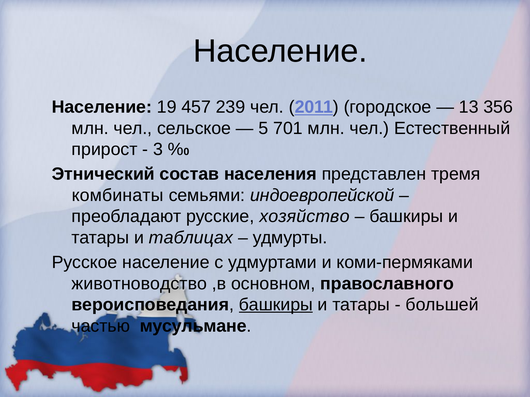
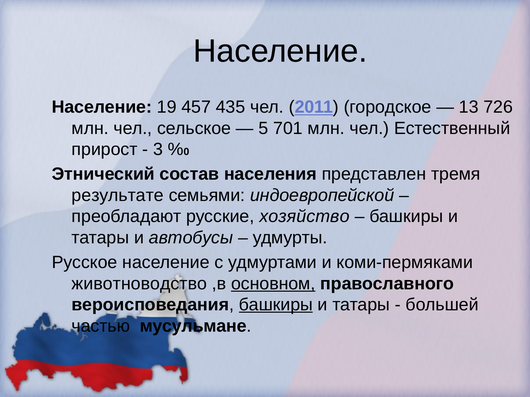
239: 239 -> 435
356: 356 -> 726
комбинаты: комбинаты -> результате
таблицах: таблицах -> автобусы
основном underline: none -> present
